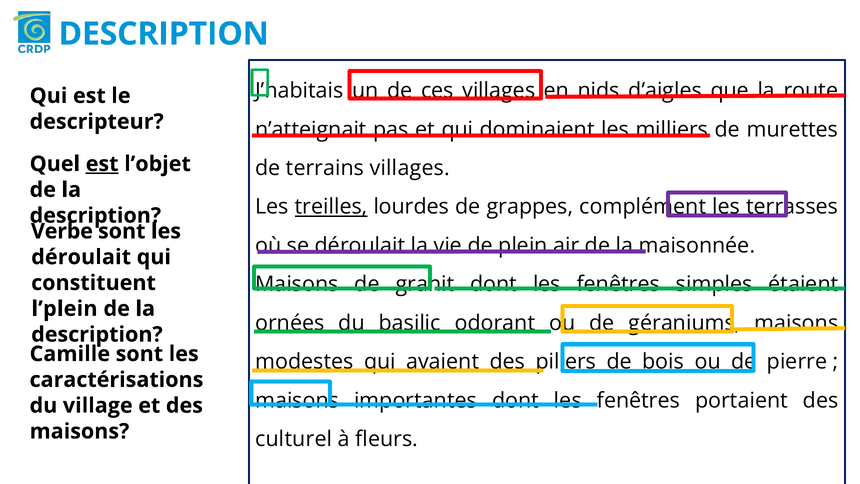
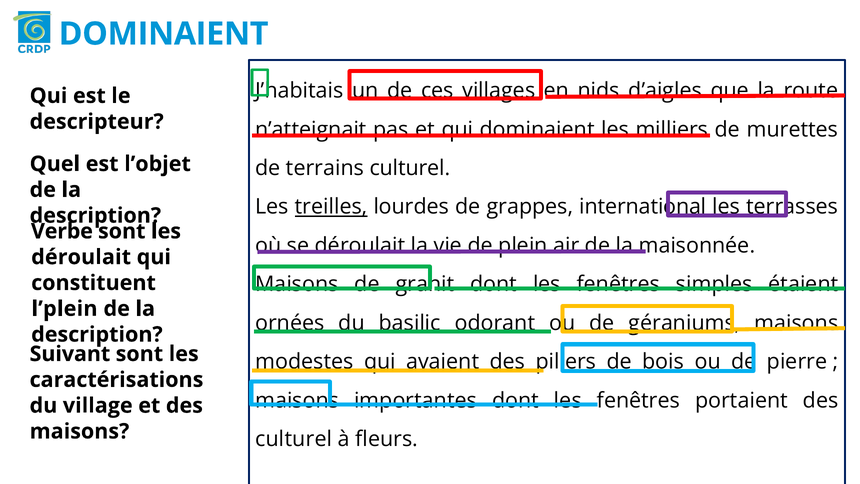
DESCRIPTION at (164, 34): DESCRIPTION -> DOMINAIENT
est at (102, 164) underline: present -> none
terrains villages: villages -> culturel
grappes complément: complément -> international
Camille at (70, 354): Camille -> Suivant
